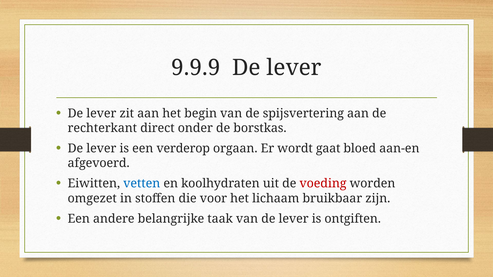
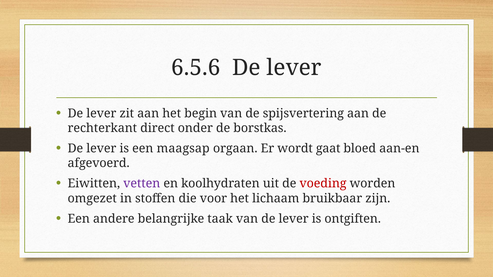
9.9.9: 9.9.9 -> 6.5.6
verderop: verderop -> maagsap
vetten colour: blue -> purple
